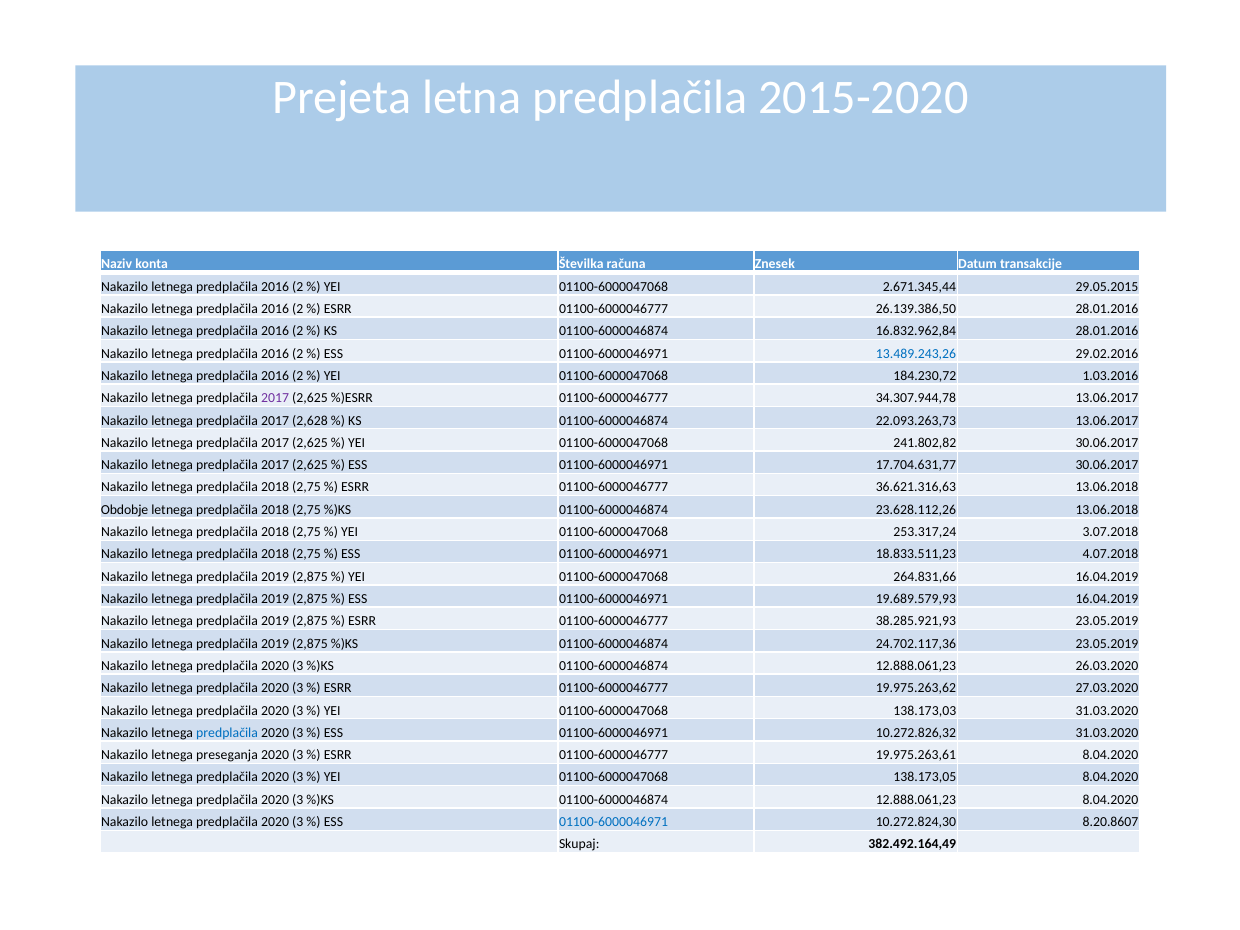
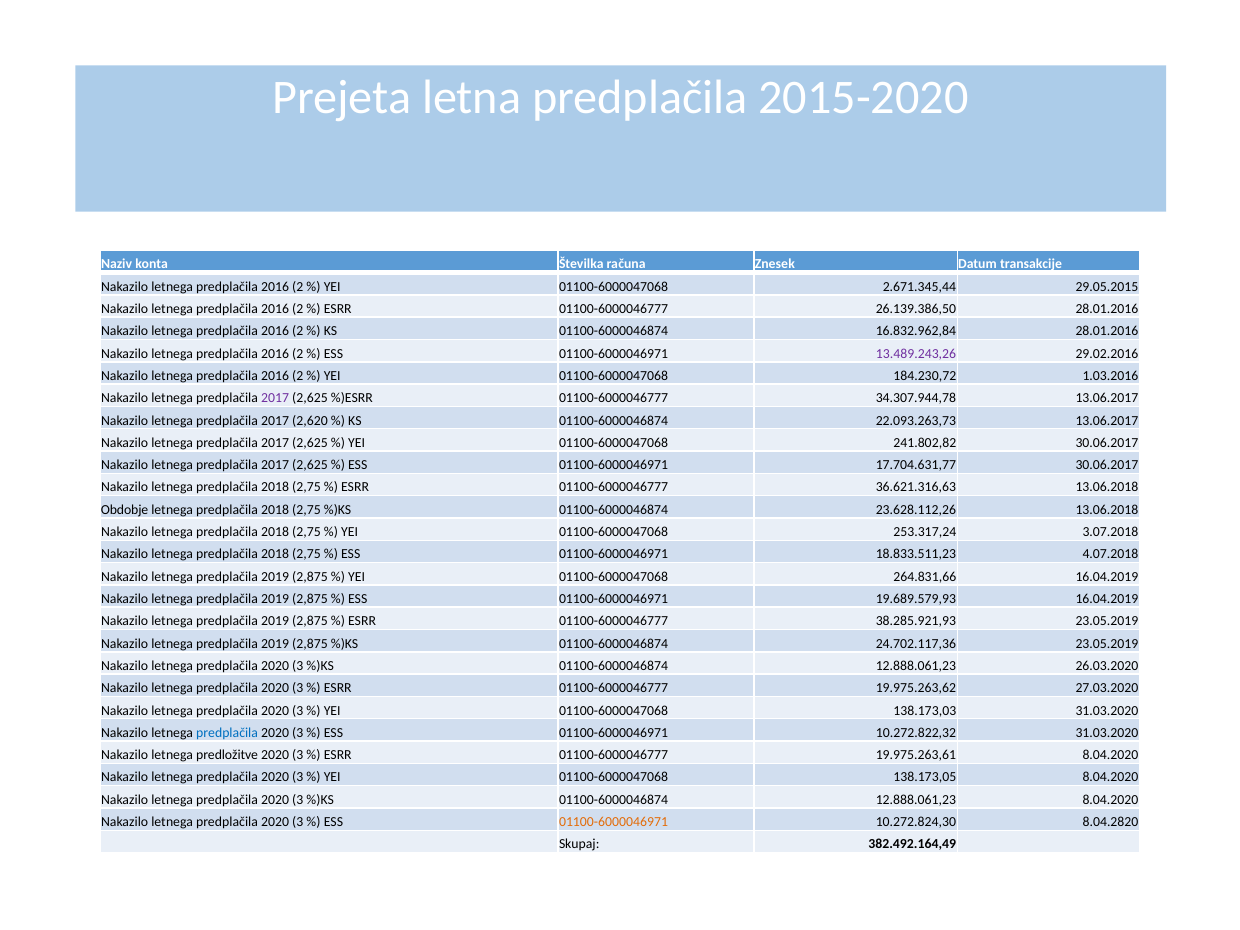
13.489.243,26 colour: blue -> purple
2,628: 2,628 -> 2,620
10.272.826,32: 10.272.826,32 -> 10.272.822,32
preseganja: preseganja -> predložitve
01100-6000046971 at (614, 822) colour: blue -> orange
8.20.8607: 8.20.8607 -> 8.04.2820
